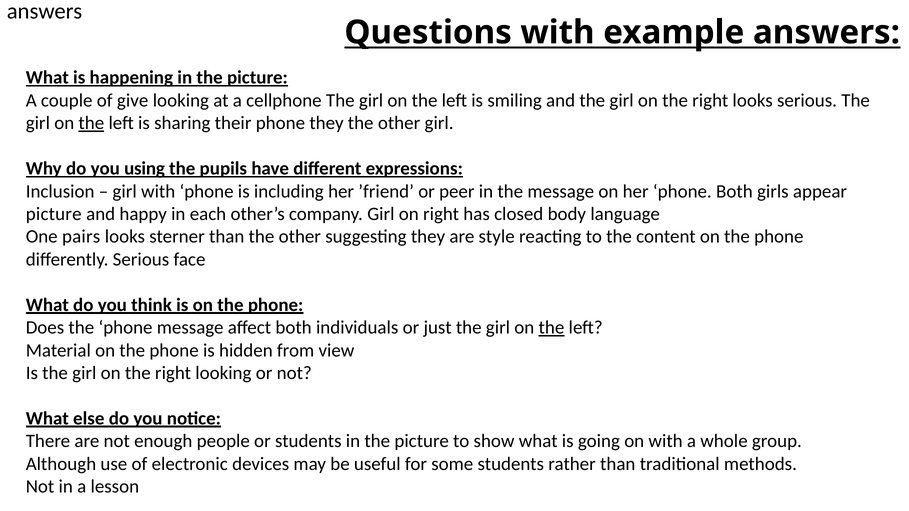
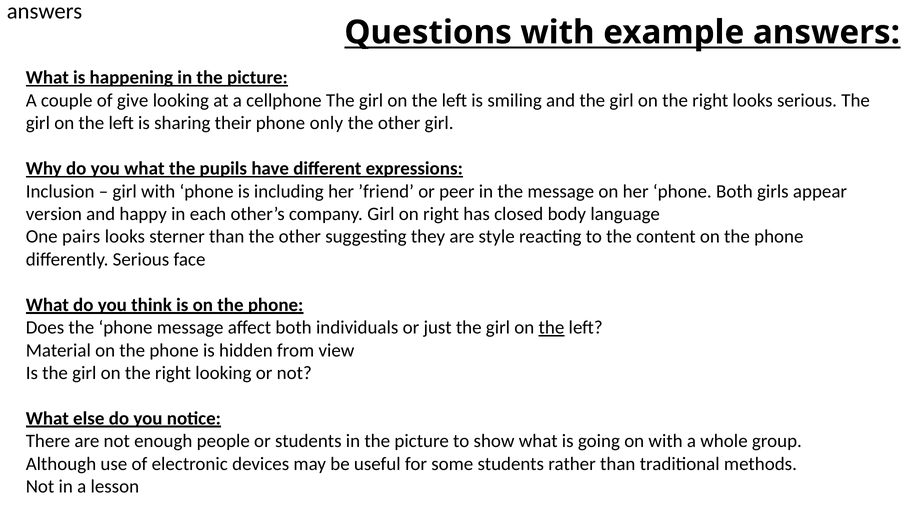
the at (91, 123) underline: present -> none
phone they: they -> only
you using: using -> what
picture at (54, 214): picture -> version
